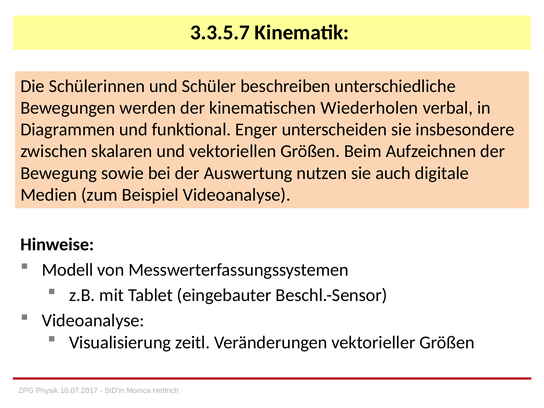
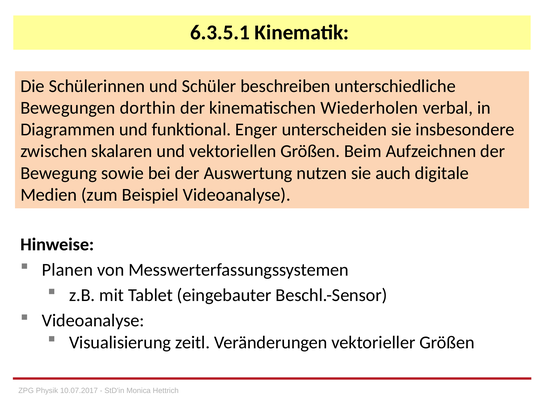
3.3.5.7: 3.3.5.7 -> 6.3.5.1
werden: werden -> dorthin
Modell: Modell -> Planen
